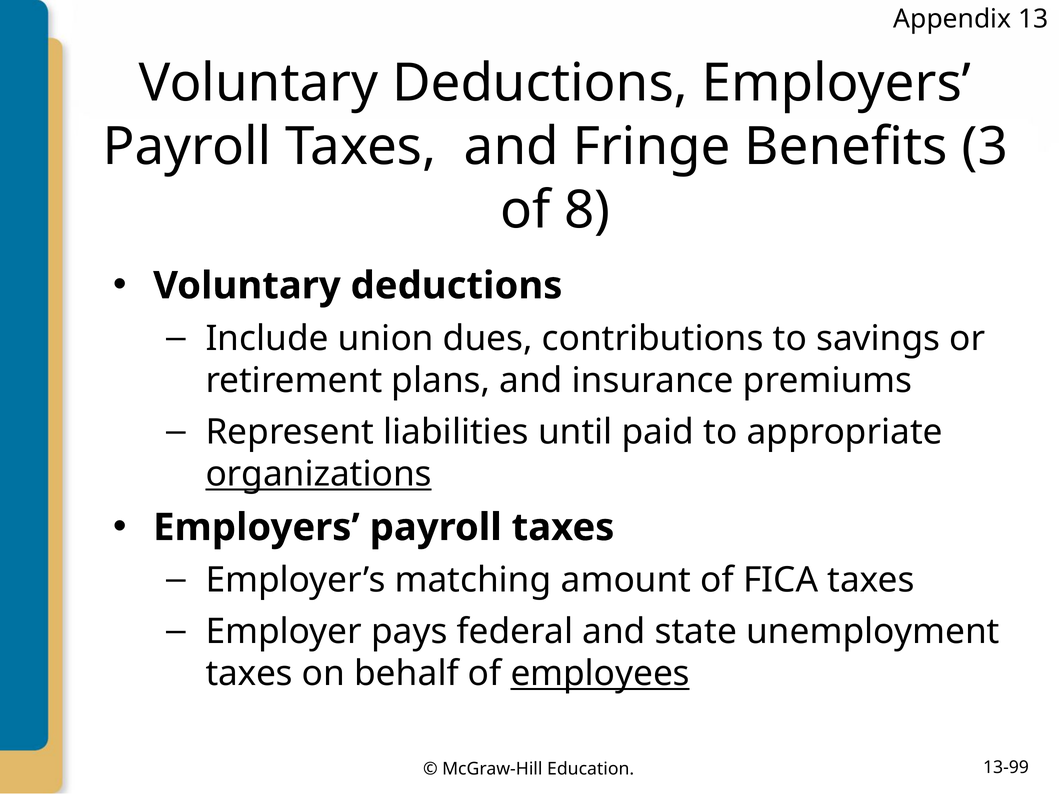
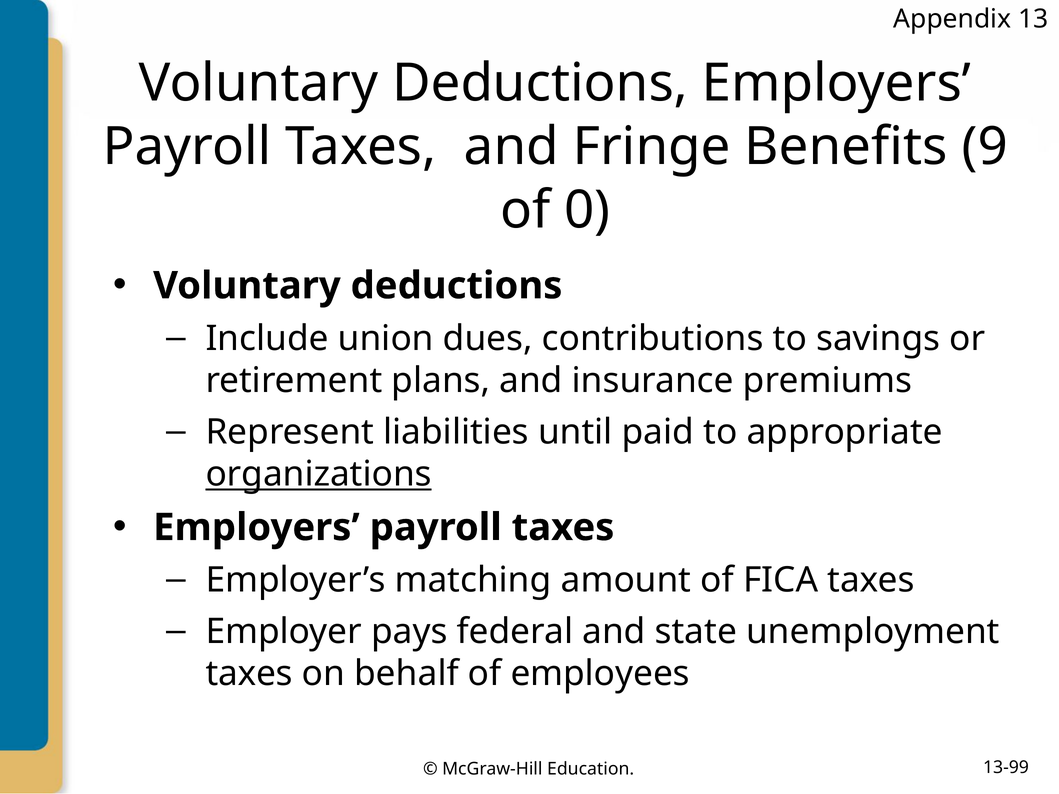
3: 3 -> 9
8: 8 -> 0
employees underline: present -> none
